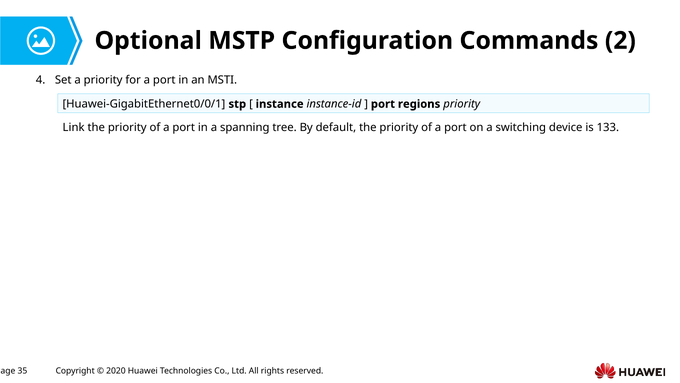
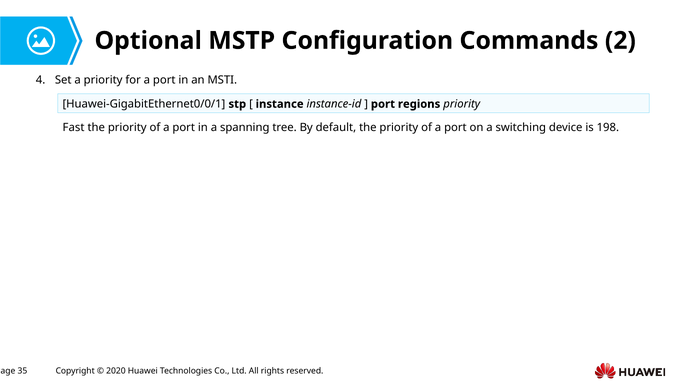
Link: Link -> Fast
133: 133 -> 198
